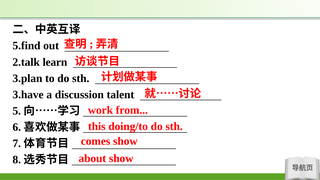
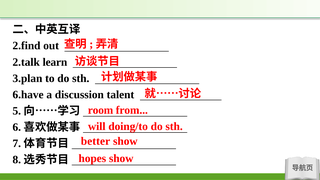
5.find: 5.find -> 2.find
3.have: 3.have -> 6.have
work: work -> room
this: this -> will
comes: comes -> better
about: about -> hopes
